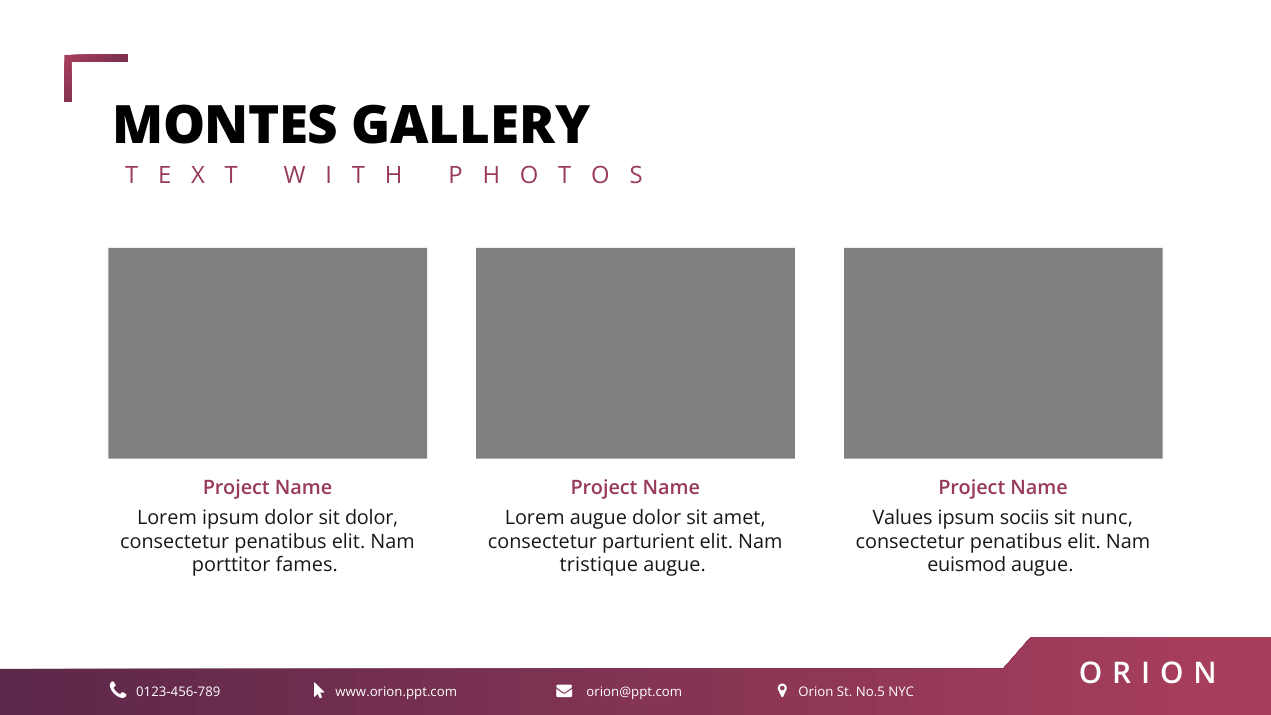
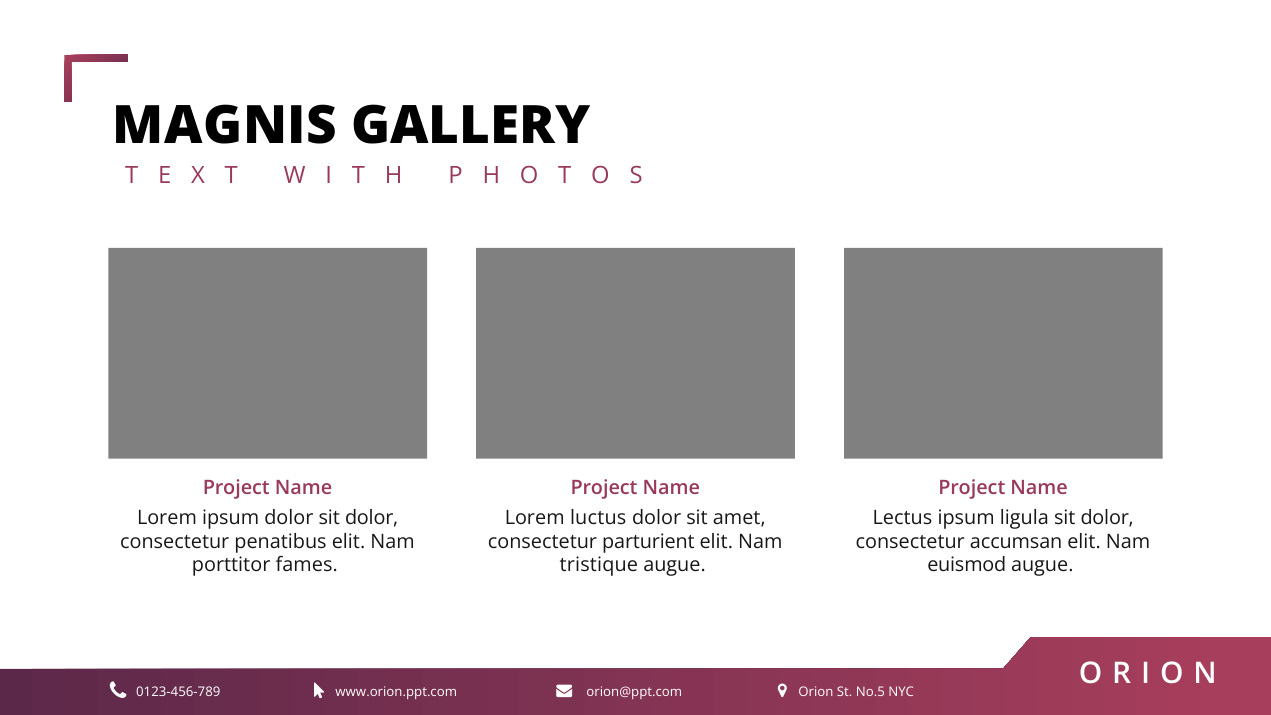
MONTES: MONTES -> MAGNIS
Lorem augue: augue -> luctus
Values: Values -> Lectus
sociis: sociis -> ligula
nunc at (1107, 518): nunc -> dolor
penatibus at (1016, 542): penatibus -> accumsan
